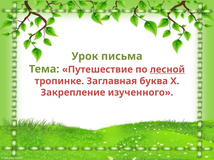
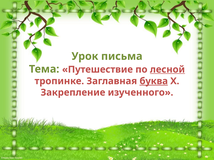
буква underline: none -> present
